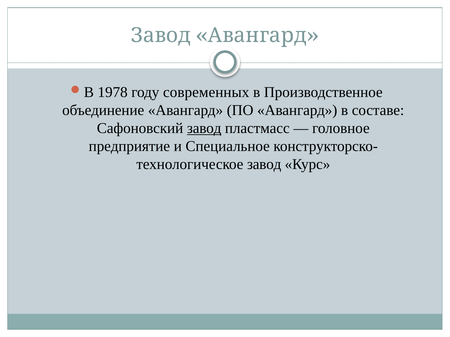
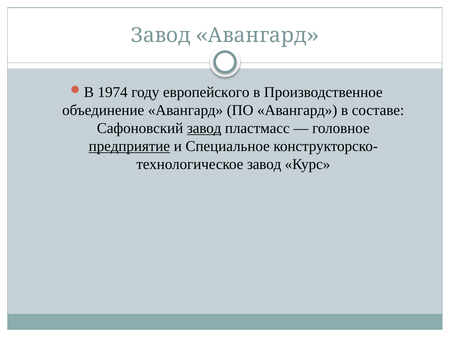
1978: 1978 -> 1974
современных: современных -> европейского
предприятие underline: none -> present
